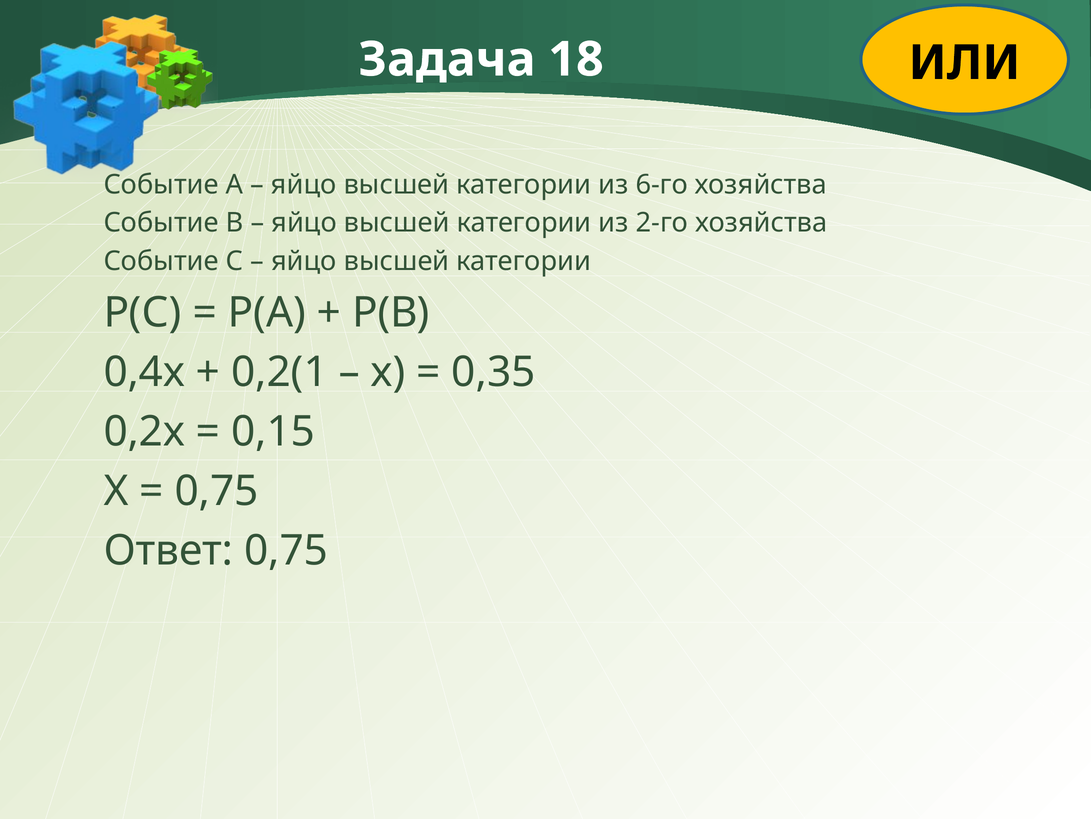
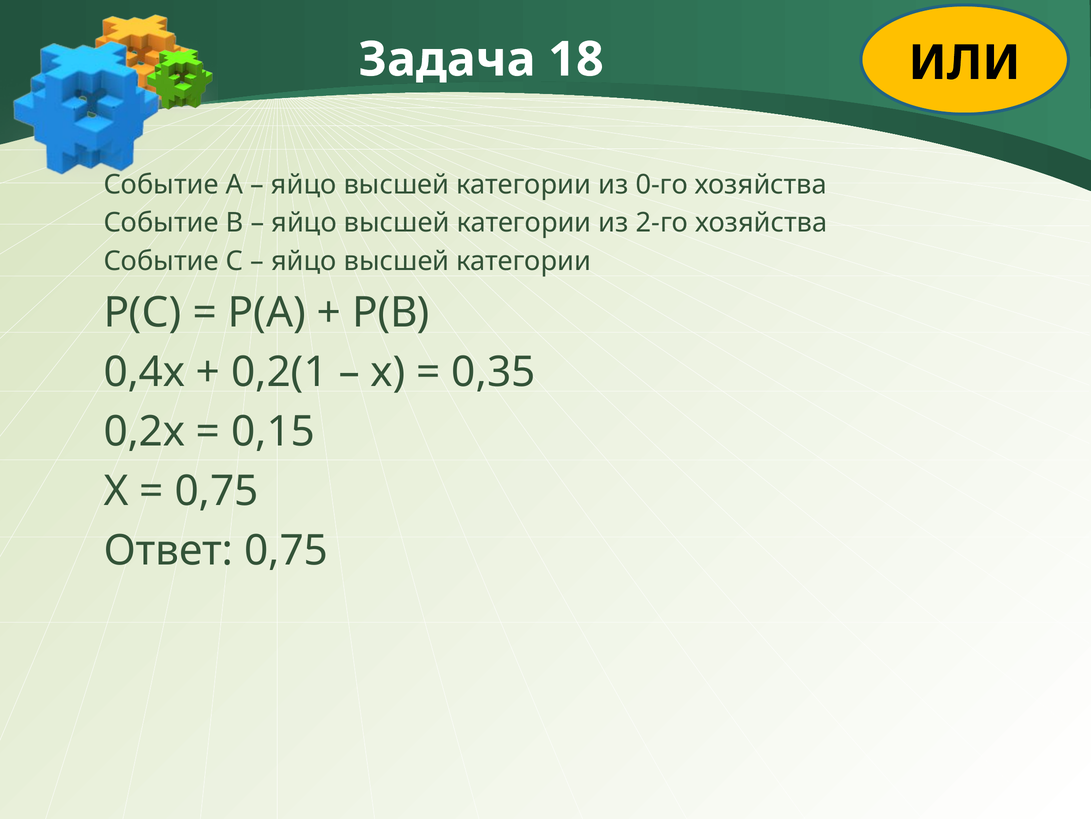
6-го: 6-го -> 0-го
